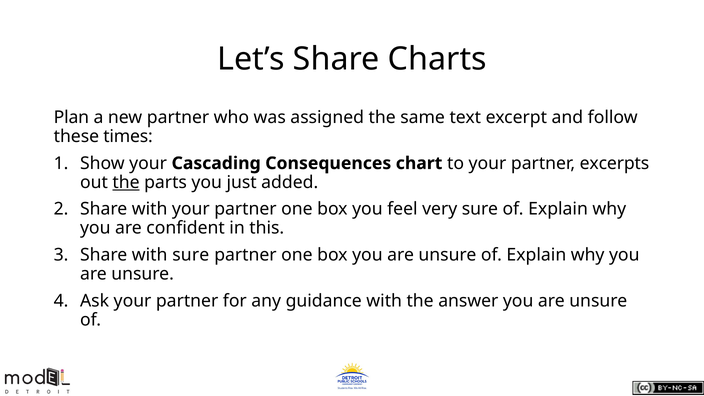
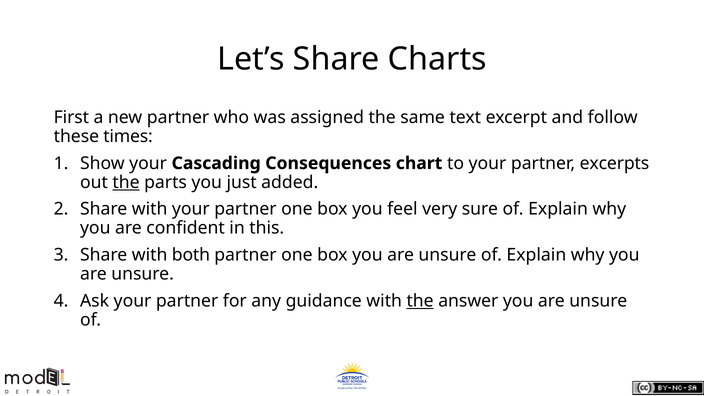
Plan: Plan -> First
with sure: sure -> both
the at (420, 301) underline: none -> present
